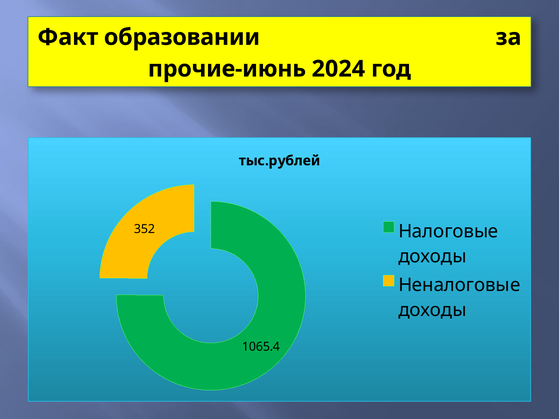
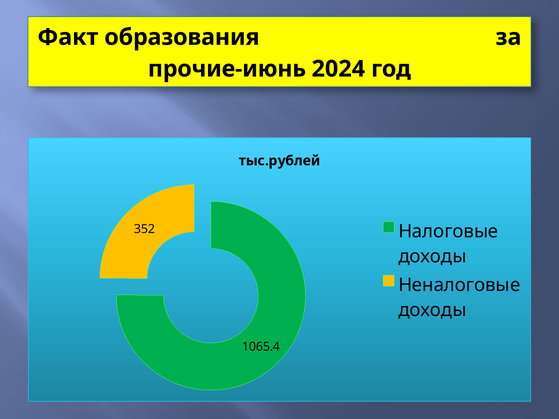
образовании: образовании -> образования
